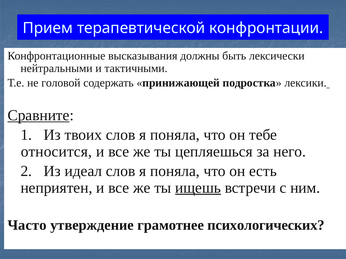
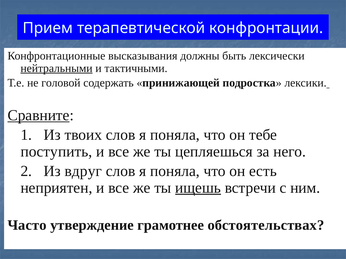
нейтральными underline: none -> present
относится: относится -> поступить
идеал: идеал -> вдруг
психологических: психологических -> обстоятельствах
